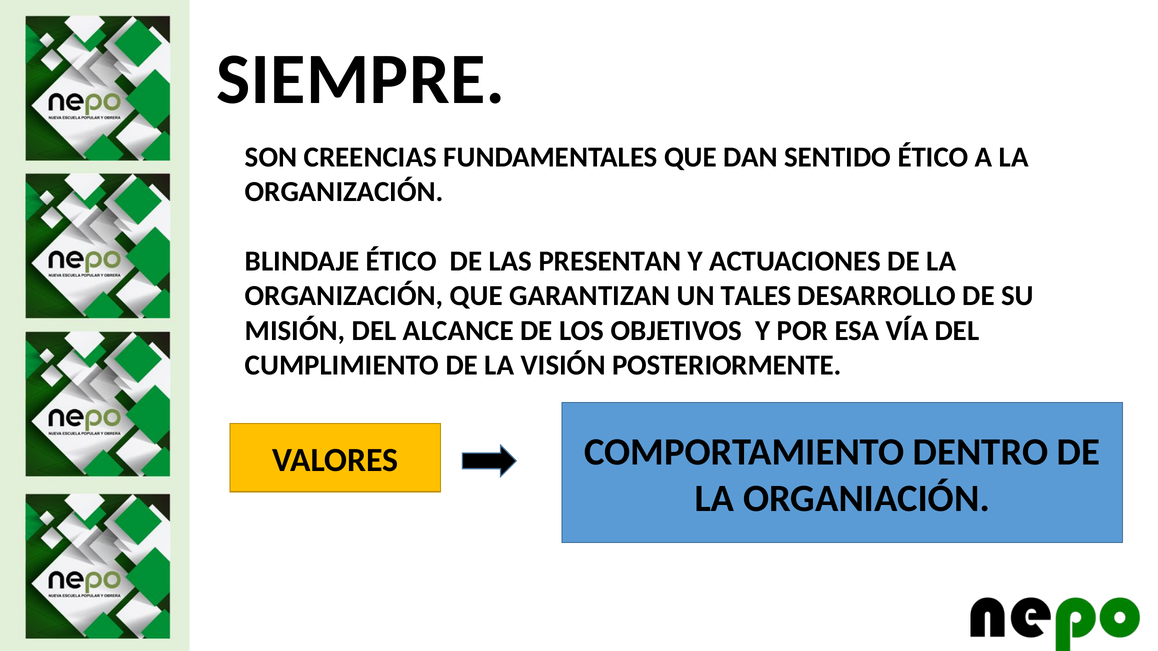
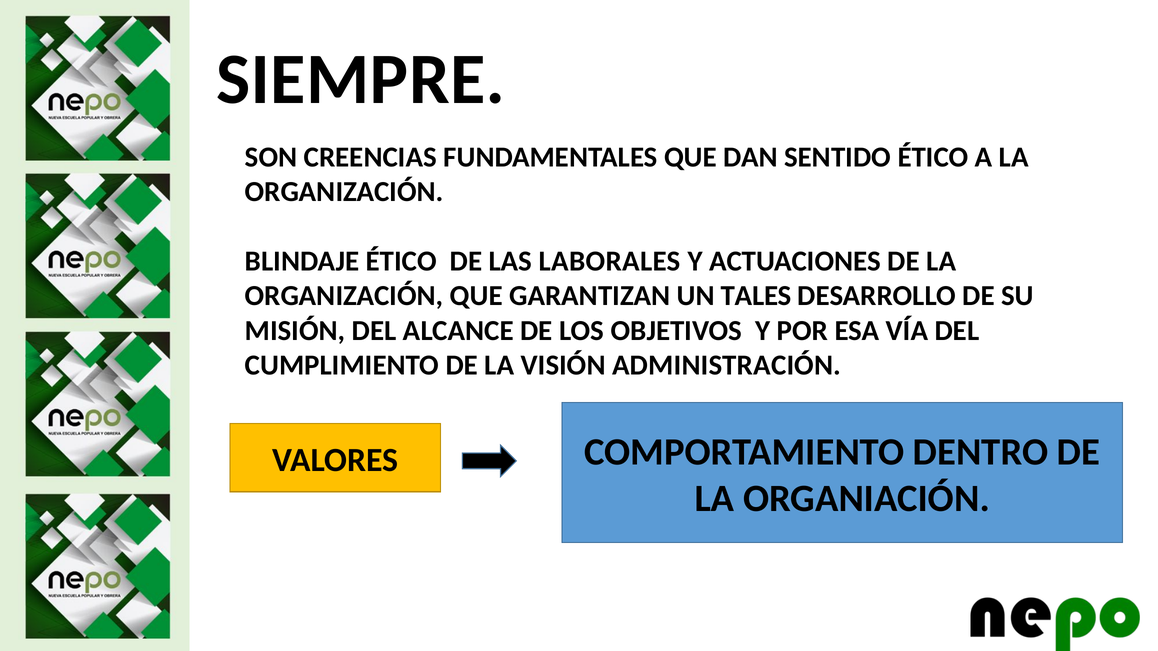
PRESENTAN: PRESENTAN -> LABORALES
POSTERIORMENTE: POSTERIORMENTE -> ADMINISTRACIÓN
